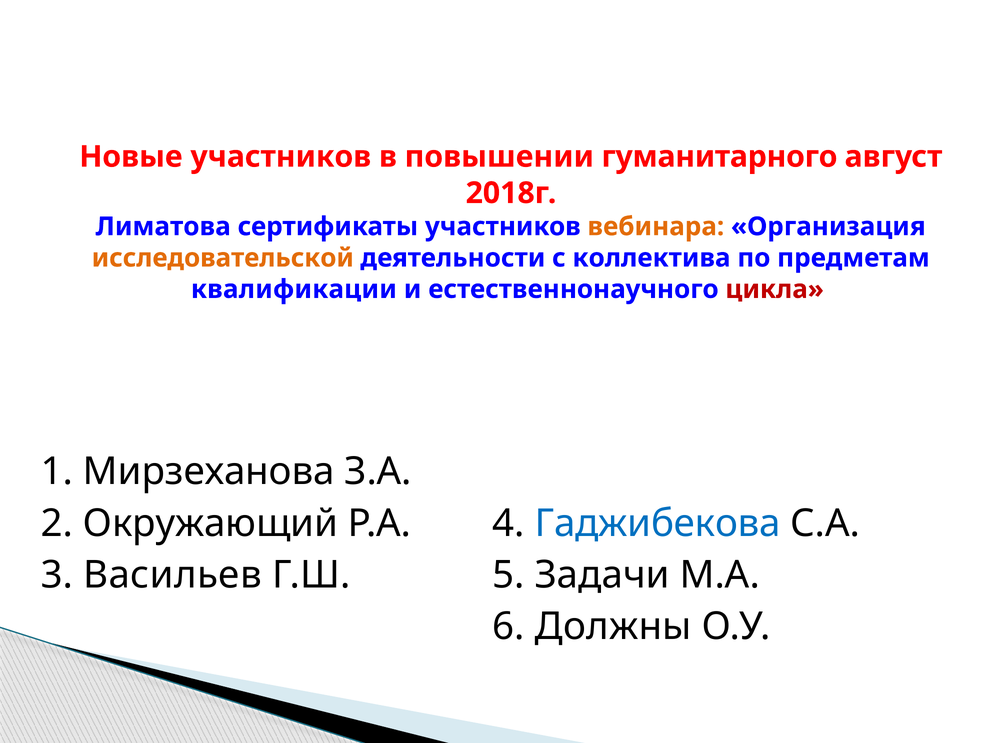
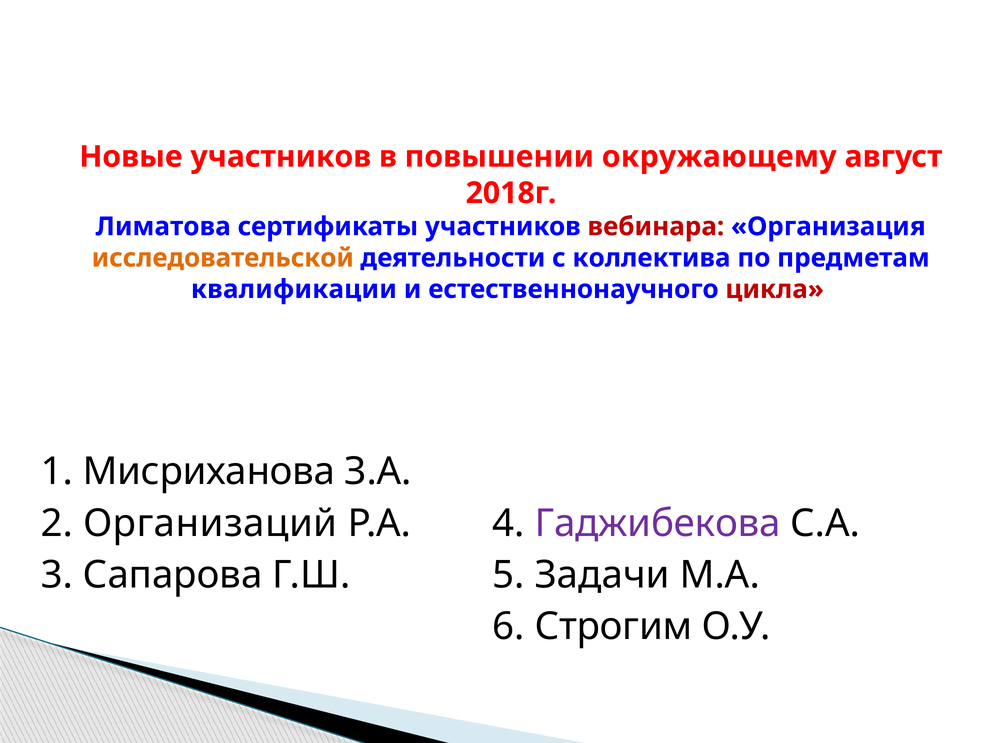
гуманитарного: гуманитарного -> окружающему
вебинара colour: orange -> red
Мирзеханова: Мирзеханова -> Мисриханова
Окружающий: Окружающий -> Организаций
Гаджибекова colour: blue -> purple
Васильев: Васильев -> Сапарова
Должны: Должны -> Строгим
